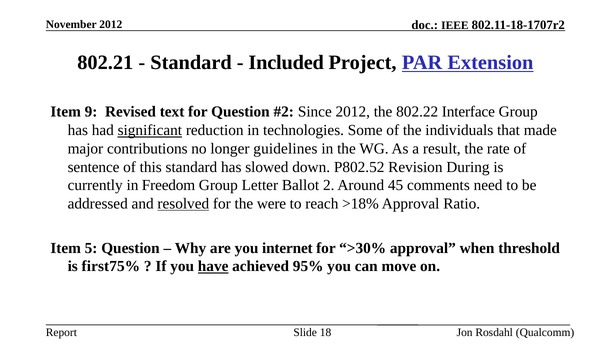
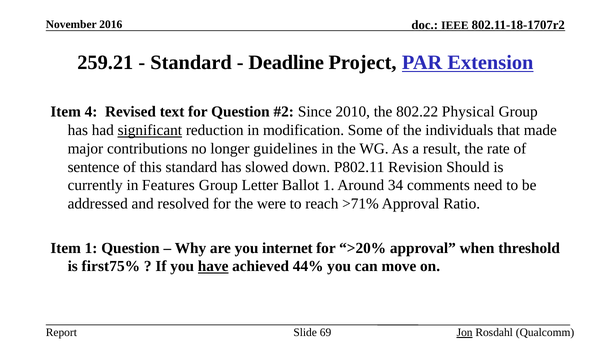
November 2012: 2012 -> 2016
802.21: 802.21 -> 259.21
Included: Included -> Deadline
9: 9 -> 4
Since 2012: 2012 -> 2010
Interface: Interface -> Physical
technologies: technologies -> modification
P802.52: P802.52 -> P802.11
During: During -> Should
Freedom: Freedom -> Features
Ballot 2: 2 -> 1
45: 45 -> 34
resolved underline: present -> none
>18%: >18% -> >71%
Item 5: 5 -> 1
>30%: >30% -> >20%
95%: 95% -> 44%
18: 18 -> 69
Jon underline: none -> present
